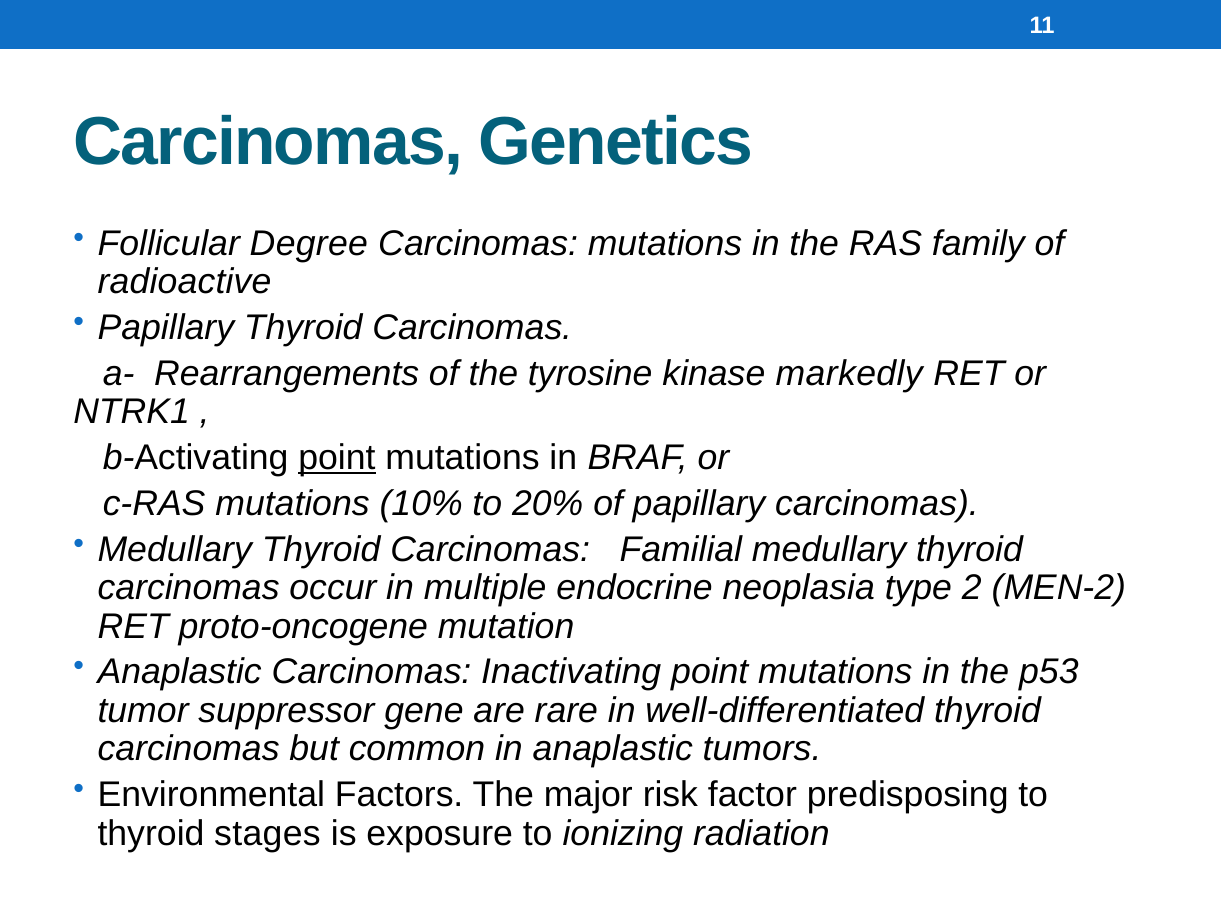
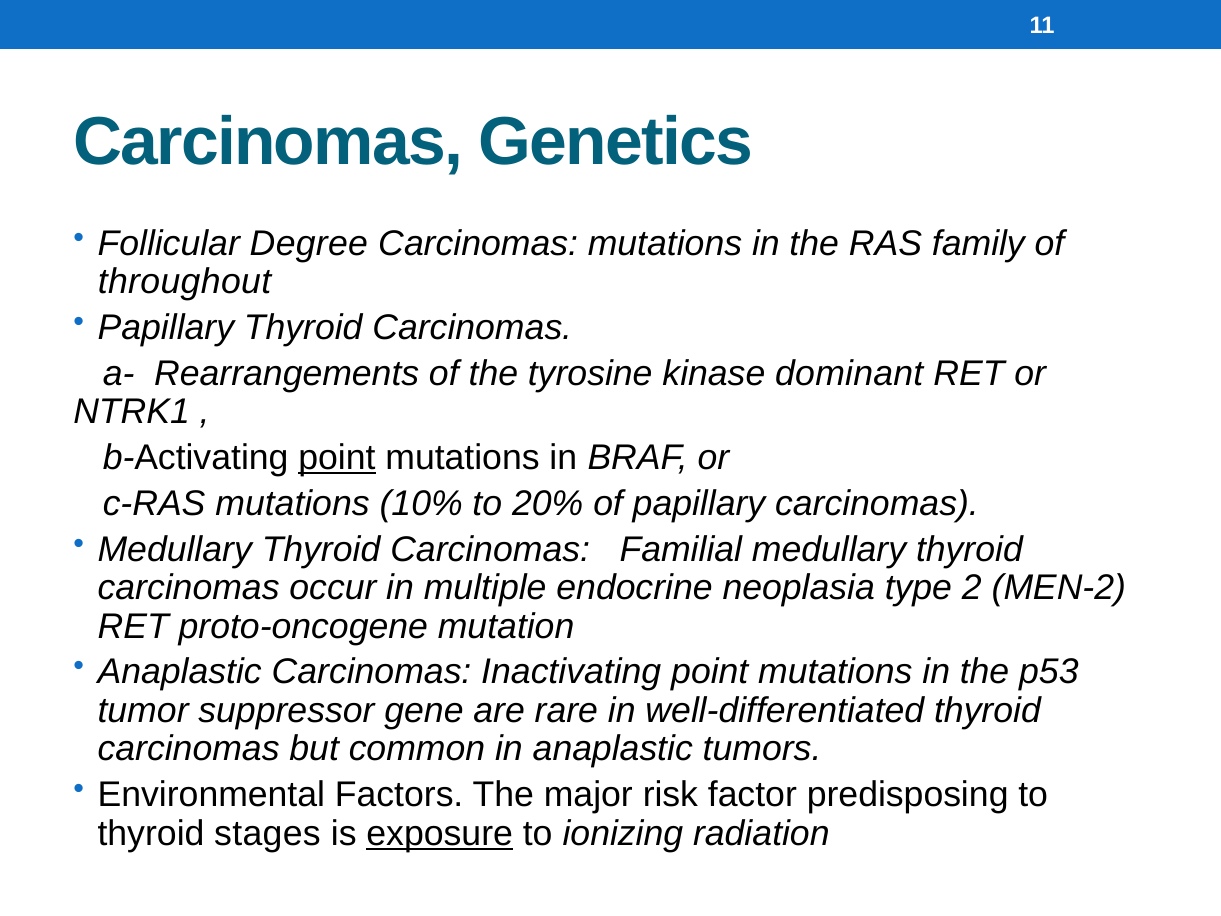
radioactive: radioactive -> throughout
markedly: markedly -> dominant
exposure underline: none -> present
